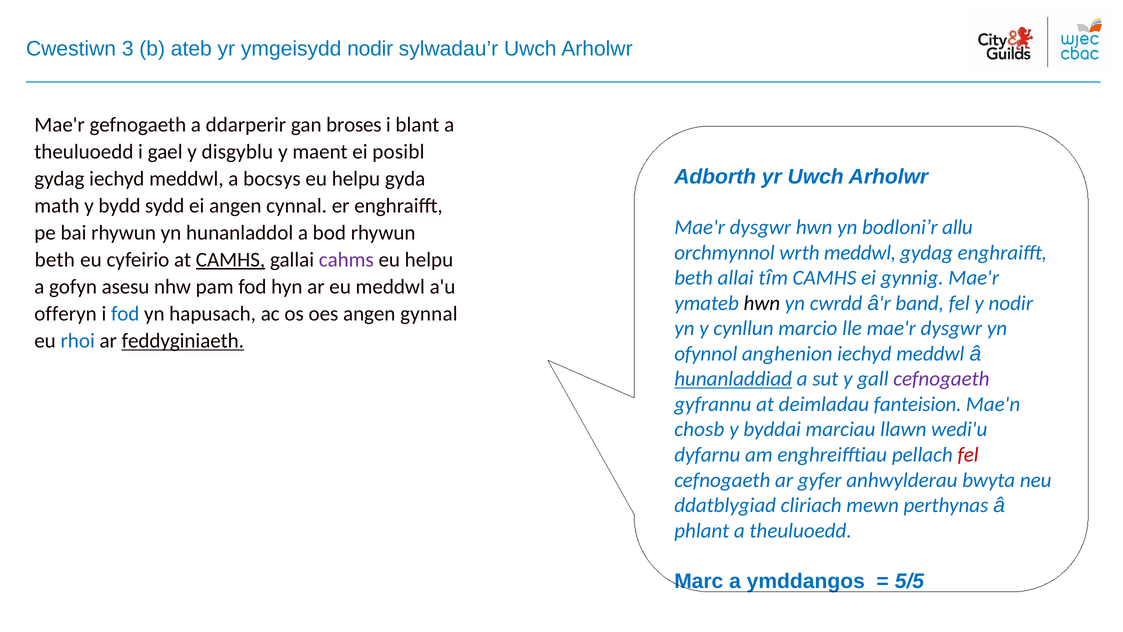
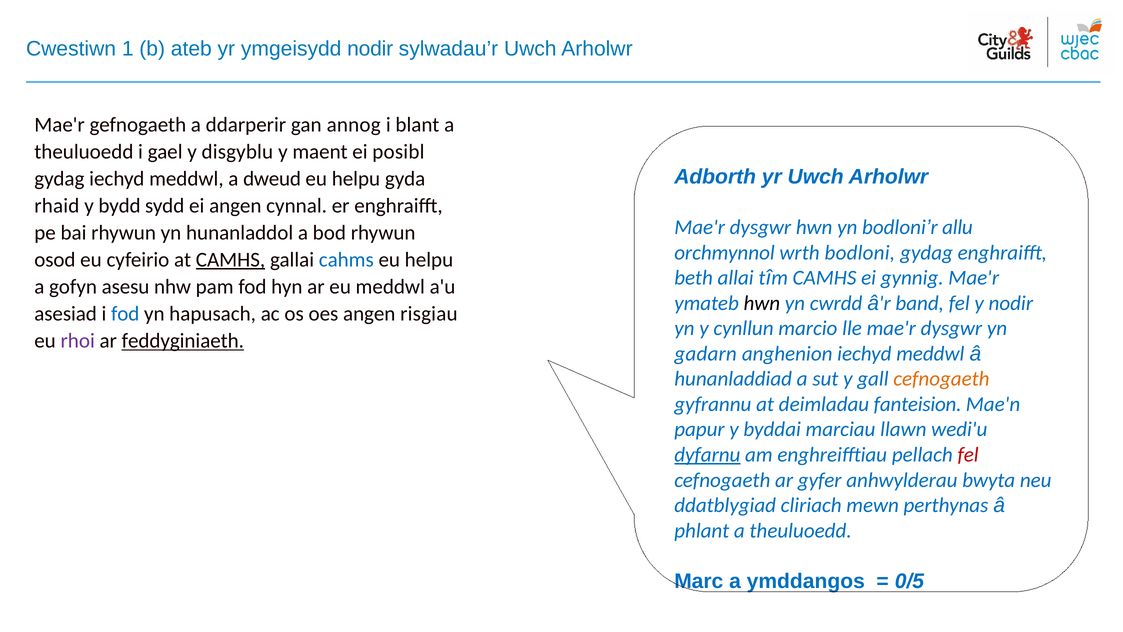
3: 3 -> 1
broses: broses -> annog
bocsys: bocsys -> dweud
math: math -> rhaid
wrth meddwl: meddwl -> bodloni
beth at (55, 260): beth -> osod
cahms colour: purple -> blue
offeryn: offeryn -> asesiad
gynnal: gynnal -> risgiau
rhoi colour: blue -> purple
ofynnol: ofynnol -> gadarn
hunanladdiad underline: present -> none
cefnogaeth at (941, 379) colour: purple -> orange
chosb: chosb -> papur
dyfarnu underline: none -> present
5/5: 5/5 -> 0/5
